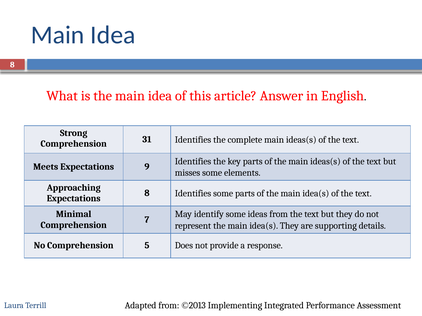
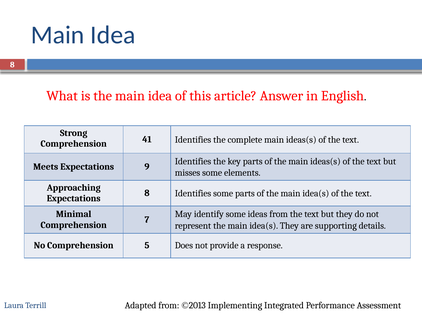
31: 31 -> 41
